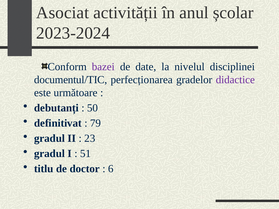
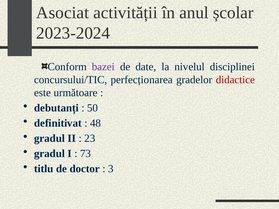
documentul/TIC: documentul/TIC -> concursului/TIC
didactice colour: purple -> red
79: 79 -> 48
51: 51 -> 73
6: 6 -> 3
